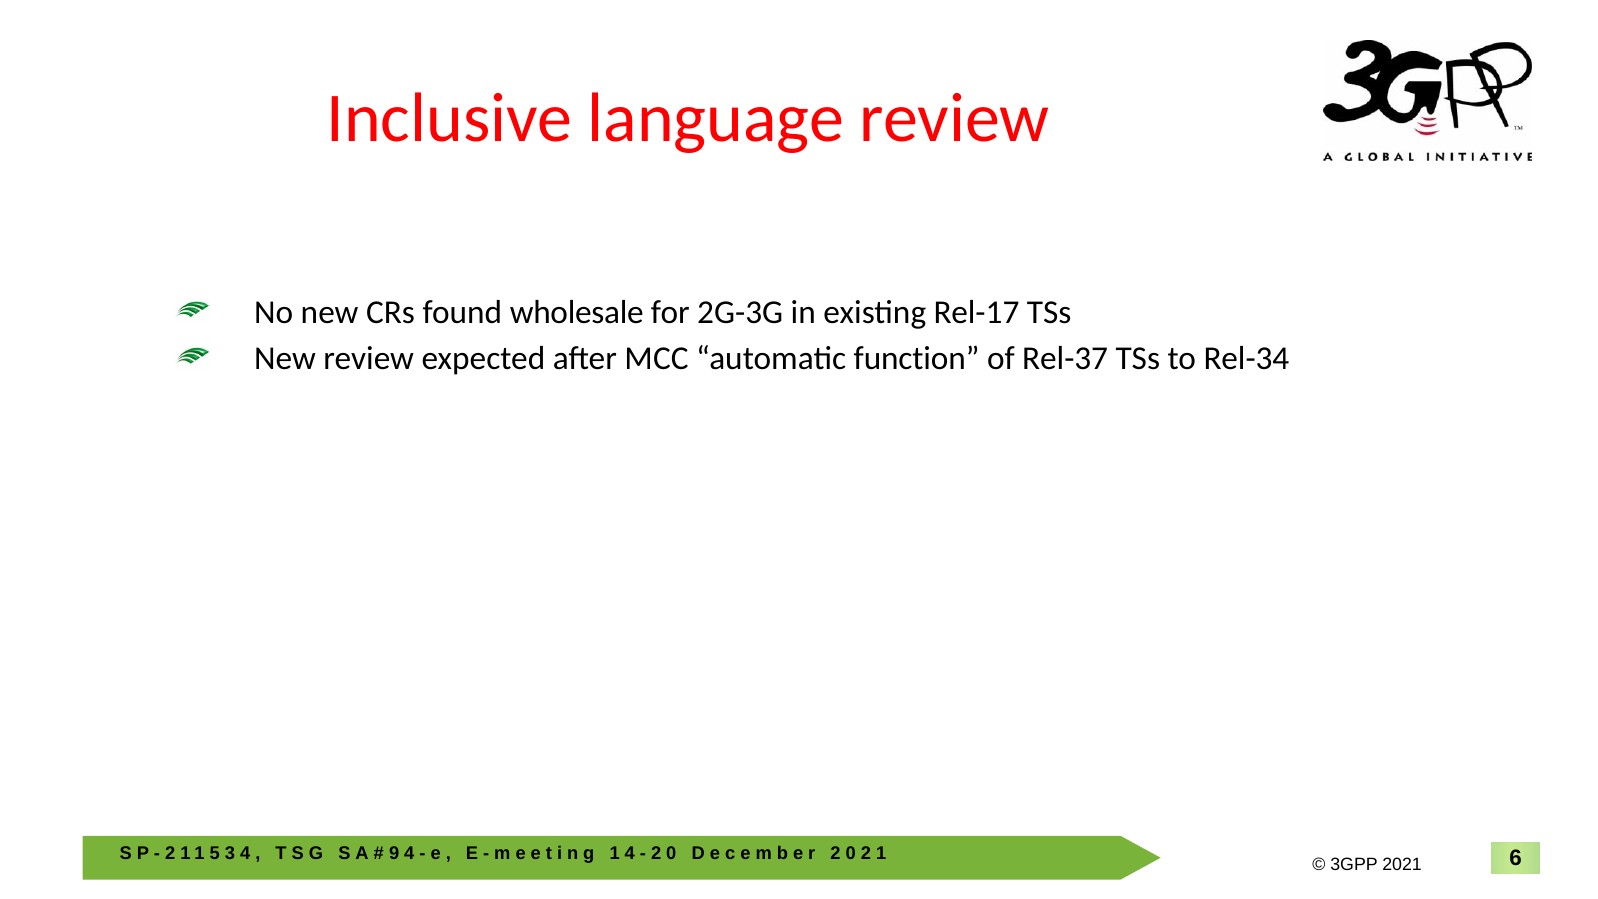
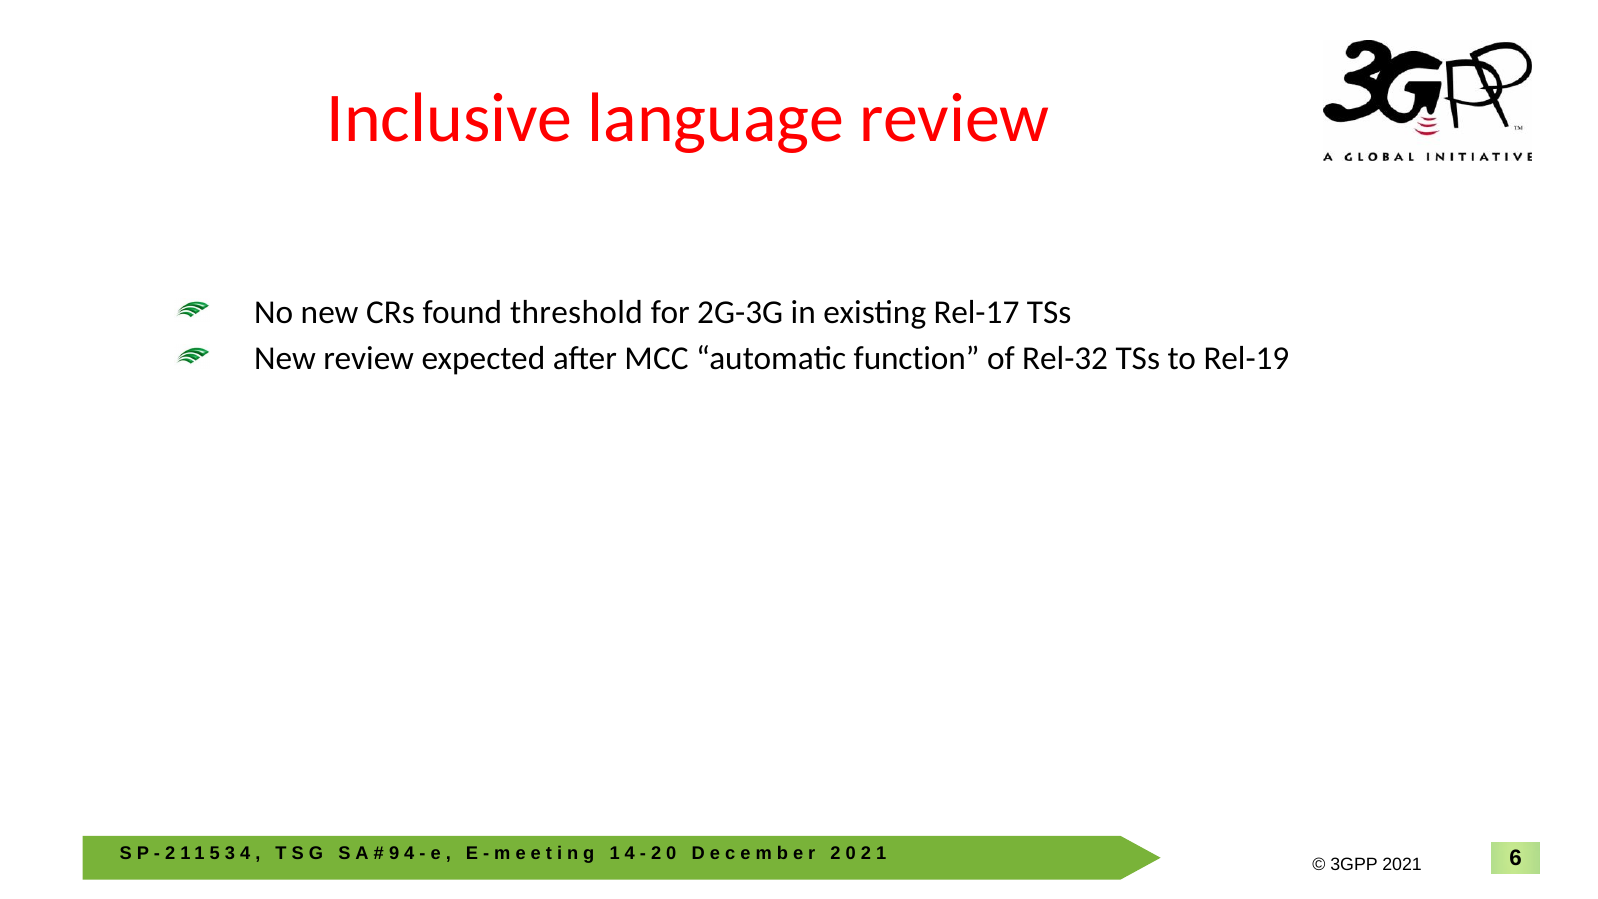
wholesale: wholesale -> threshold
Rel-37: Rel-37 -> Rel-32
Rel-34: Rel-34 -> Rel-19
